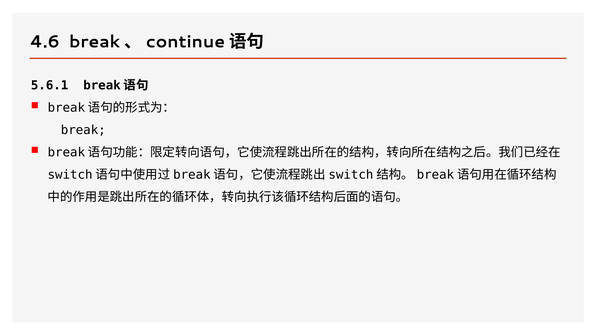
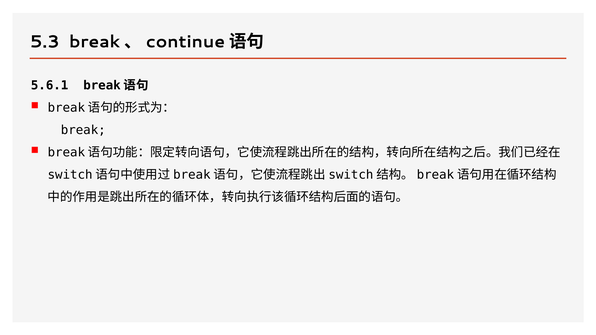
4.6: 4.6 -> 5.3
